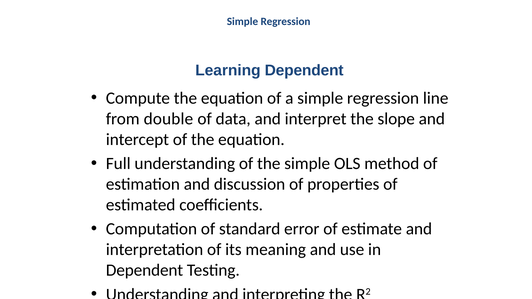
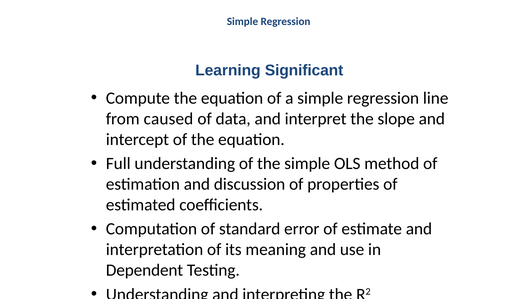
Learning Dependent: Dependent -> Significant
double: double -> caused
